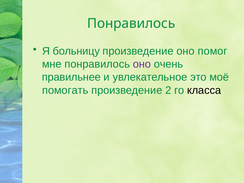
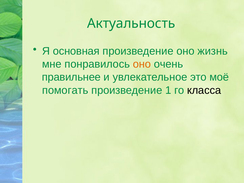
Понравилось at (131, 24): Понравилось -> Актуальность
больницу: больницу -> основная
помог: помог -> жизнь
оно at (142, 64) colour: purple -> orange
2: 2 -> 1
